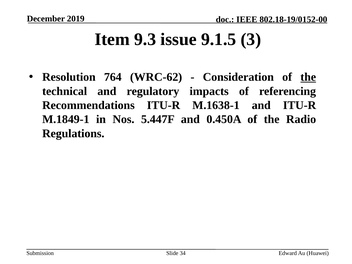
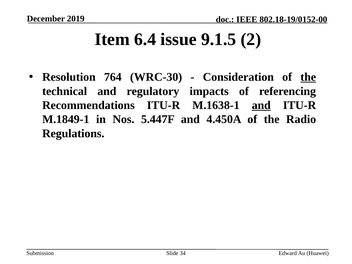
9.3: 9.3 -> 6.4
3: 3 -> 2
WRC-62: WRC-62 -> WRC-30
and at (261, 105) underline: none -> present
0.450A: 0.450A -> 4.450A
